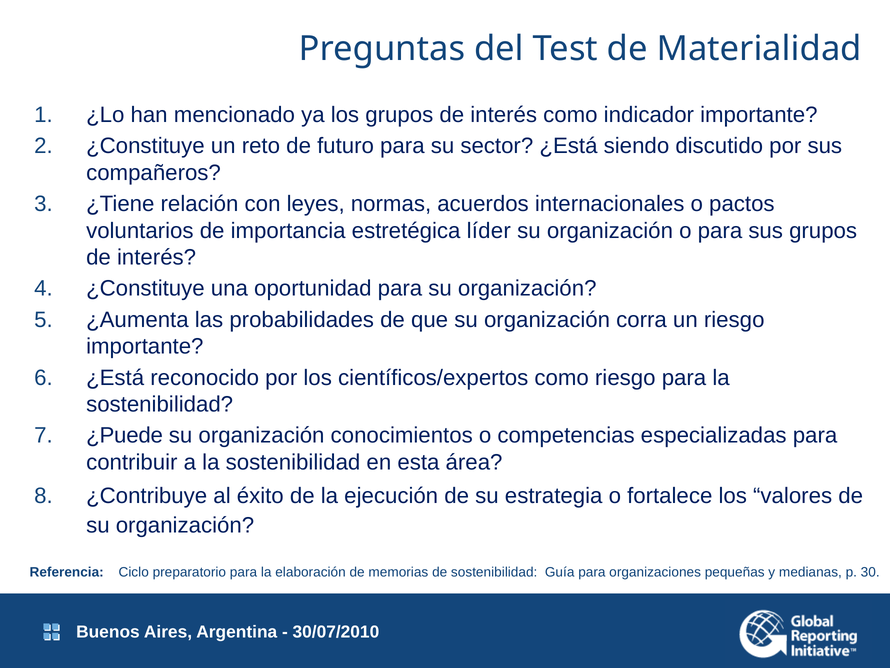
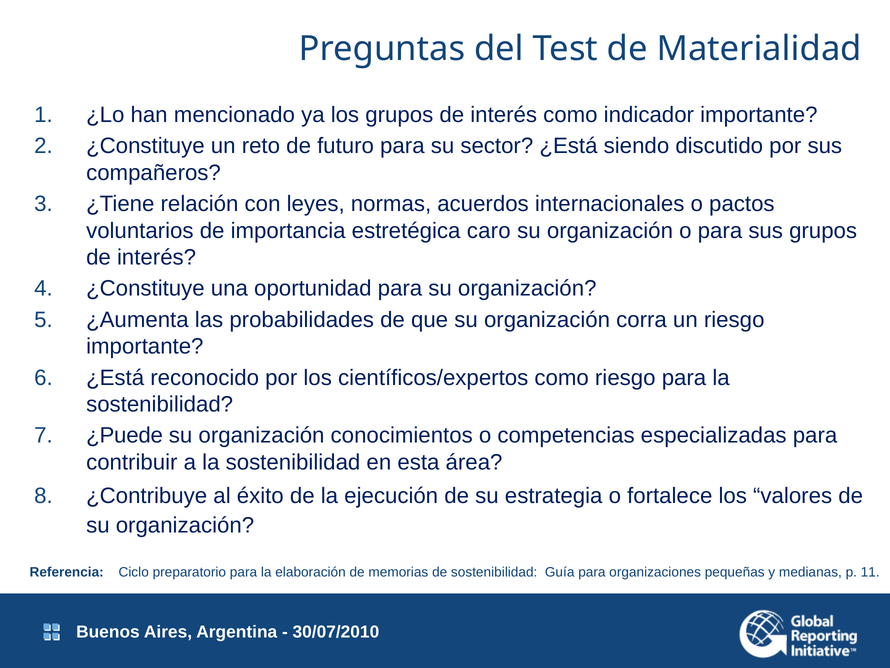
líder: líder -> caro
30: 30 -> 11
